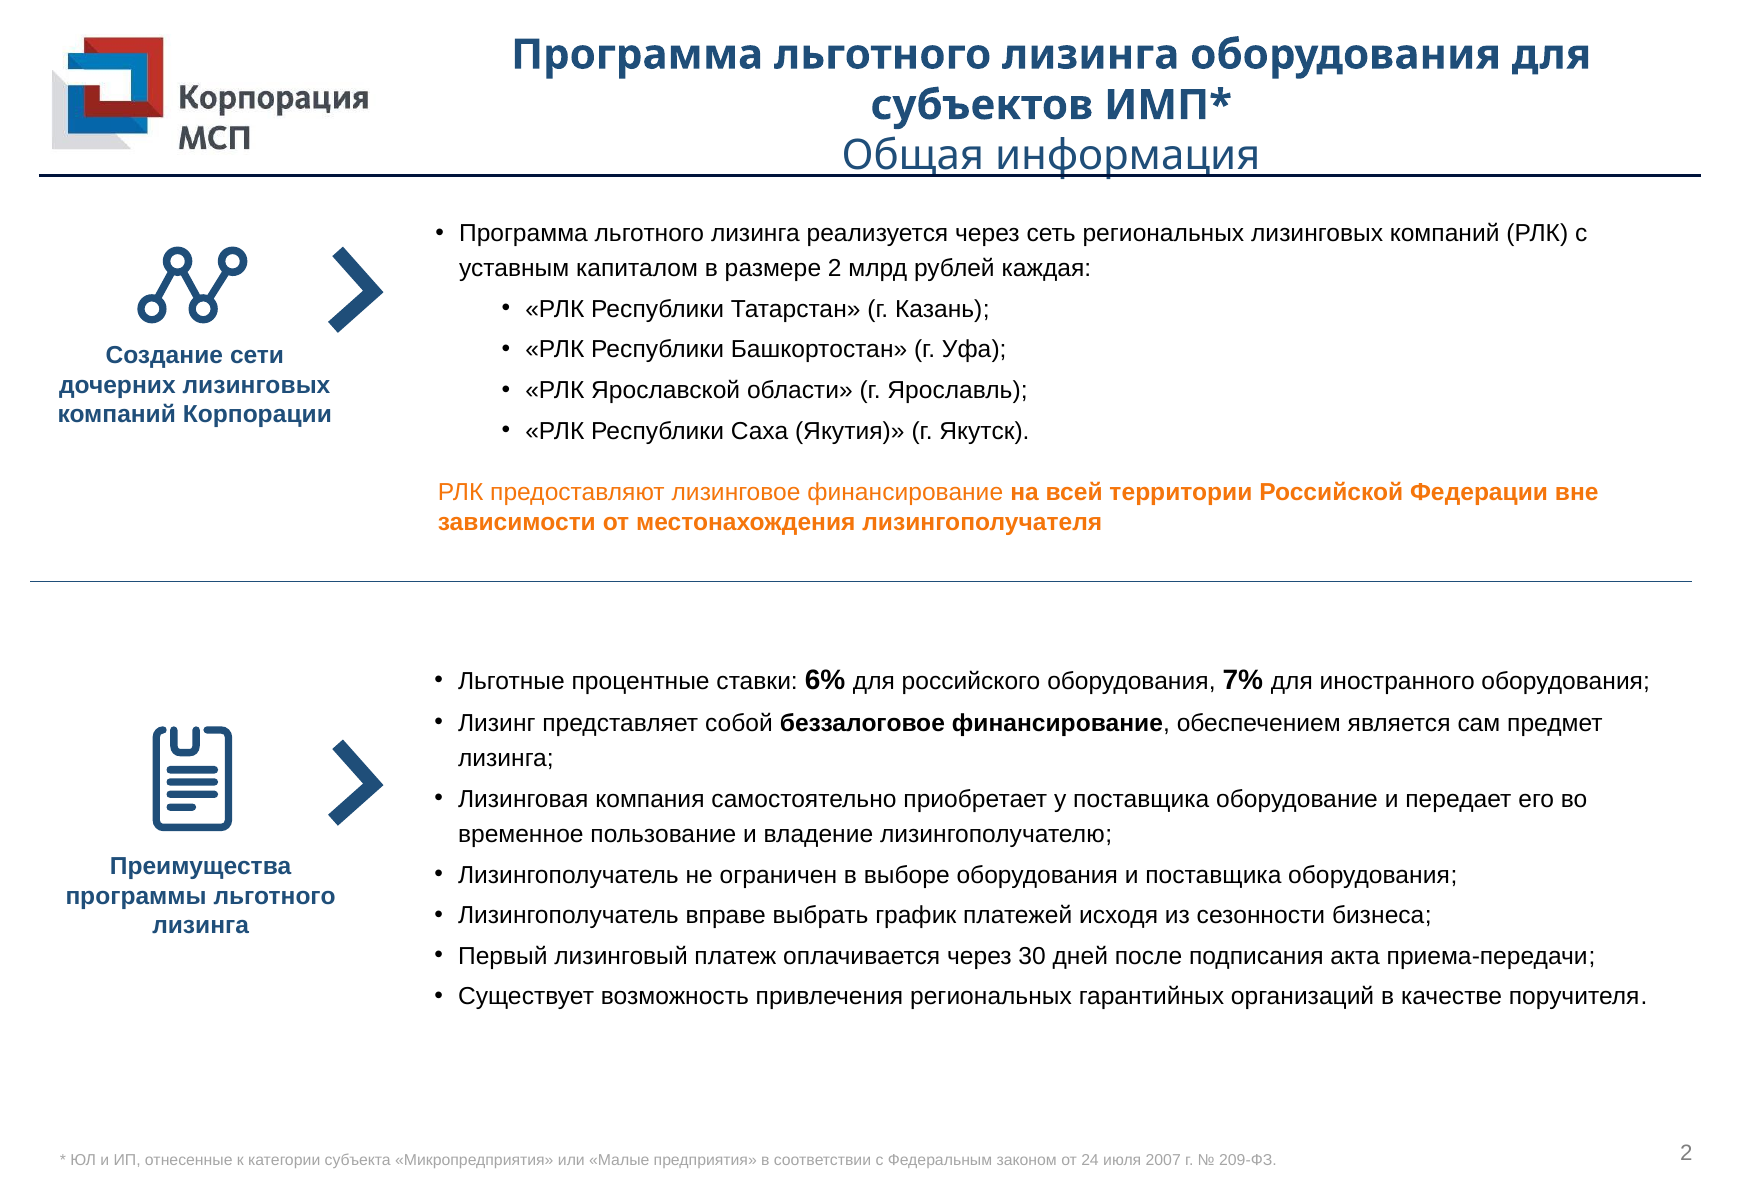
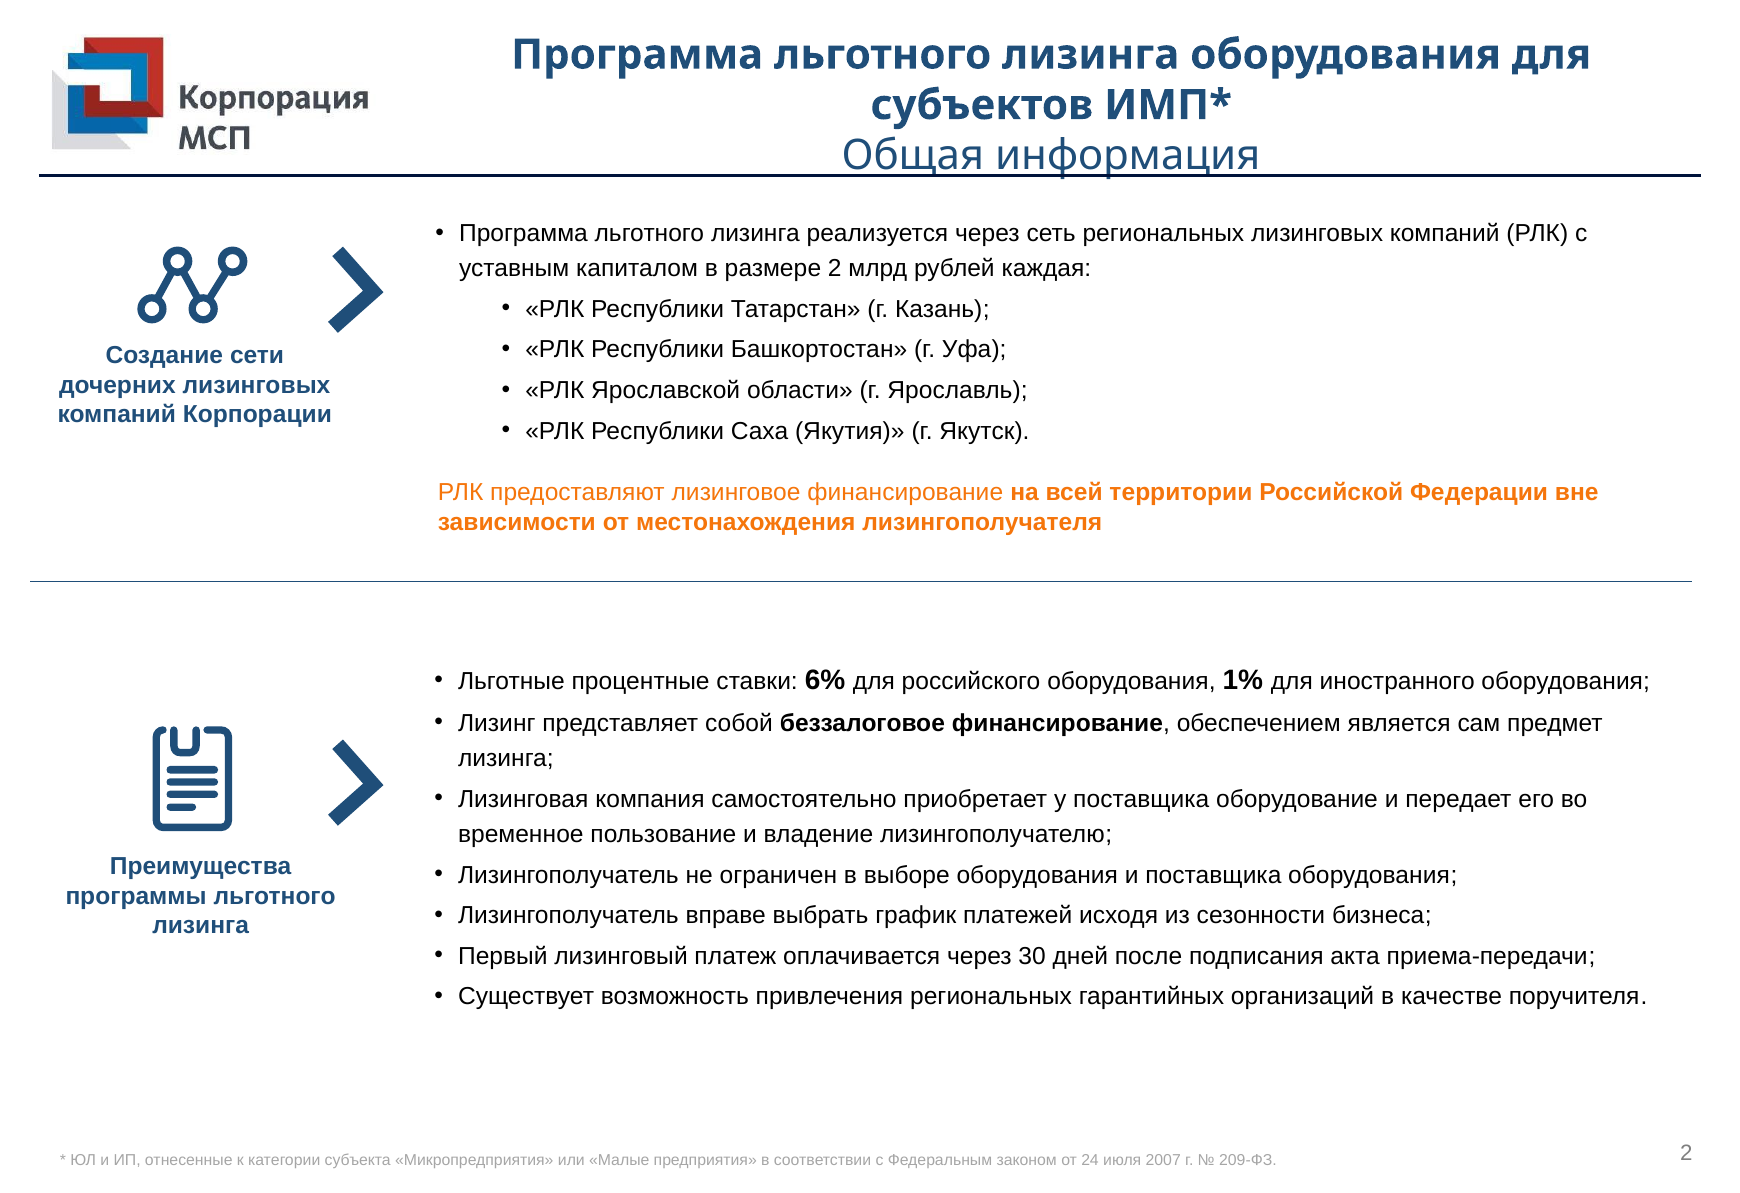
7%: 7% -> 1%
